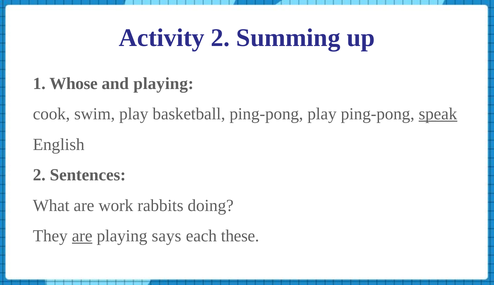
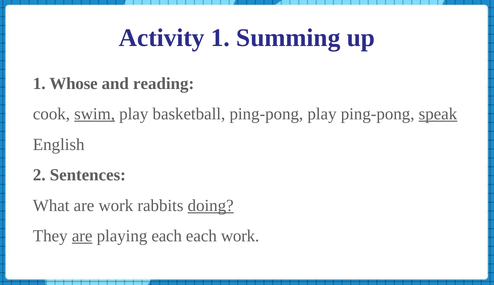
Activity 2: 2 -> 1
and playing: playing -> reading
swim underline: none -> present
doing underline: none -> present
playing says: says -> each
each these: these -> work
